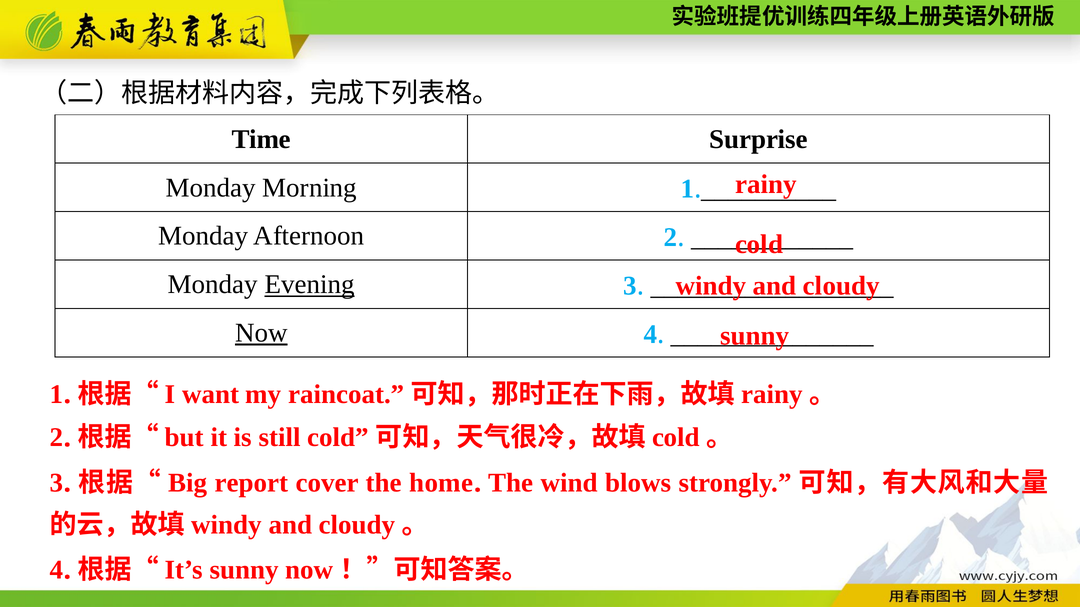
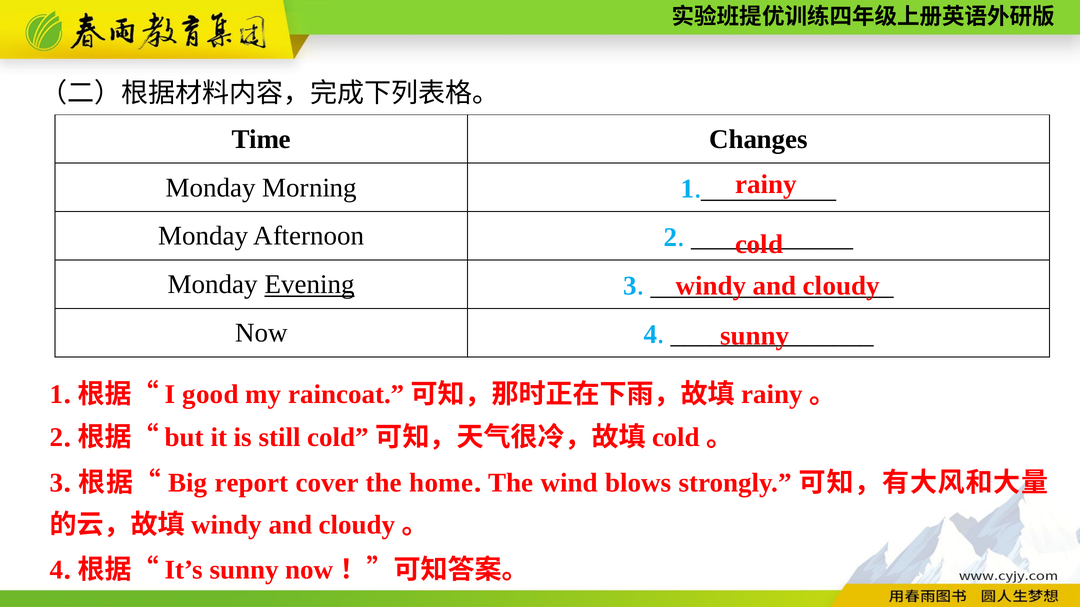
Surprise: Surprise -> Changes
Now underline: present -> none
want: want -> good
